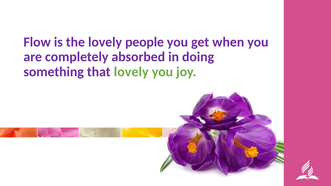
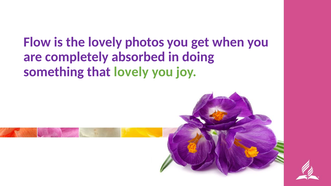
people: people -> photos
